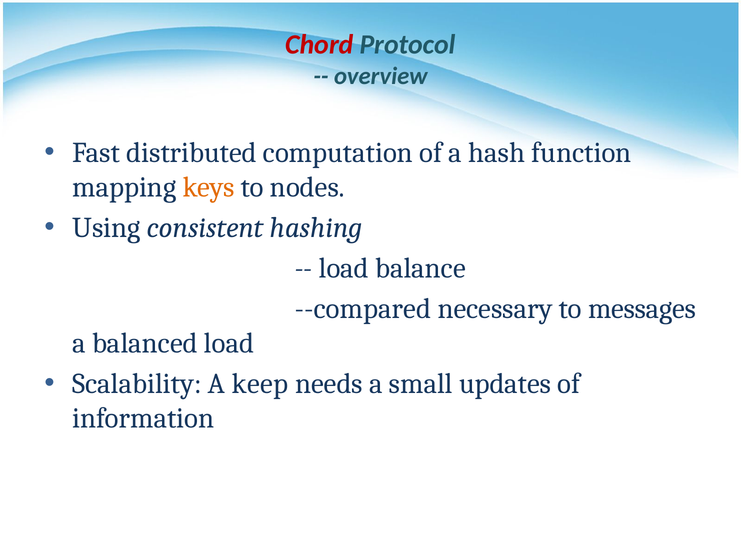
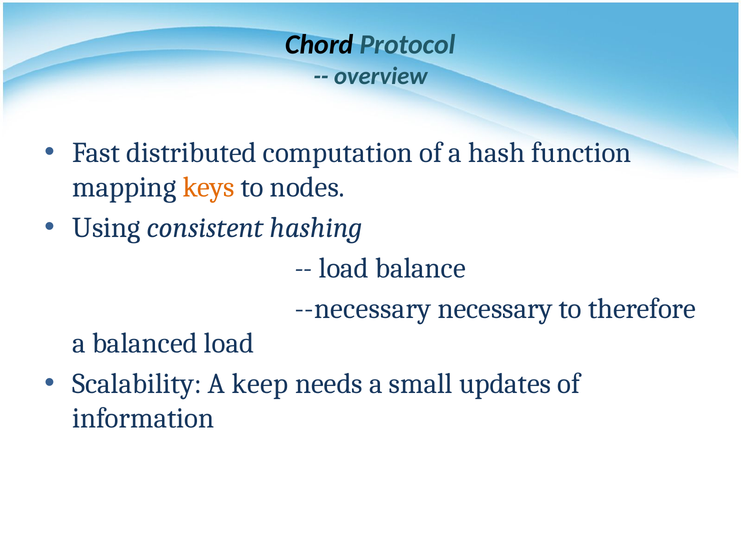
Chord colour: red -> black
--compared: --compared -> --necessary
messages: messages -> therefore
